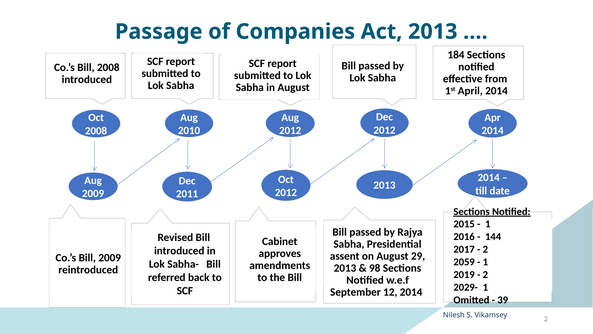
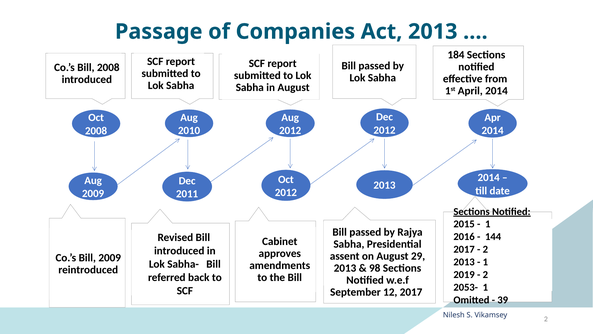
2059 at (464, 262): 2059 -> 2013
2029-: 2029- -> 2053-
12 2014: 2014 -> 2017
